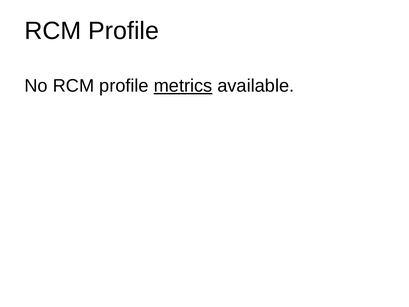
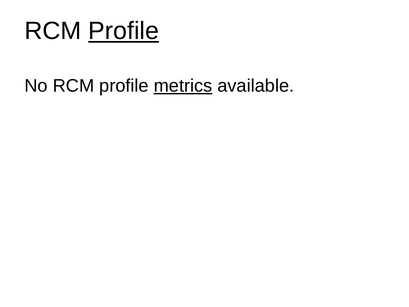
Profile at (124, 31) underline: none -> present
